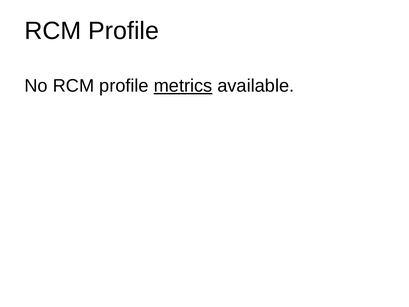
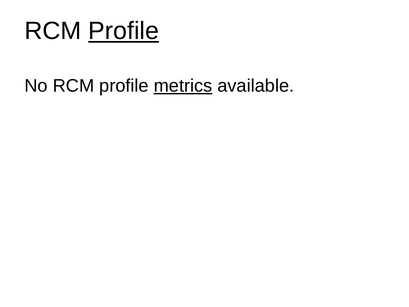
Profile at (124, 31) underline: none -> present
